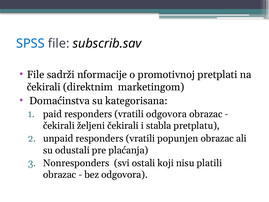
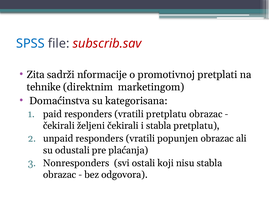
subscrib.sav colour: black -> red
File at (36, 74): File -> Zita
čekirali at (44, 87): čekirali -> tehnike
vratili odgovora: odgovora -> pretplatu
nisu platili: platili -> stabla
